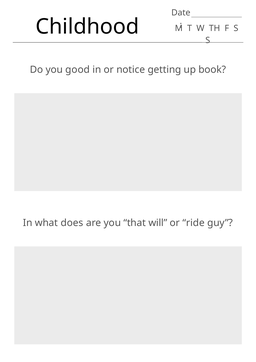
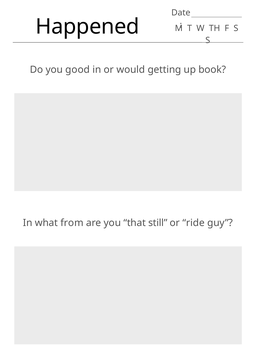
Childhood: Childhood -> Happened
notice: notice -> would
does: does -> from
will: will -> still
